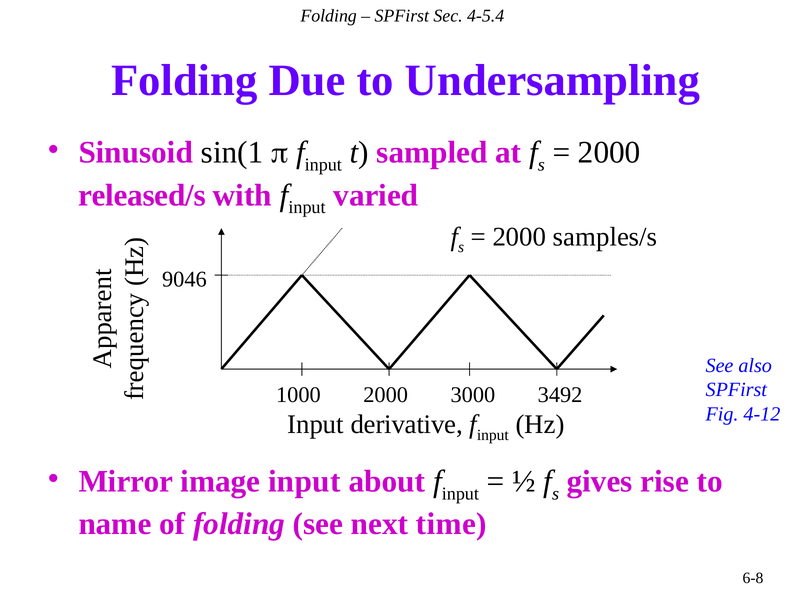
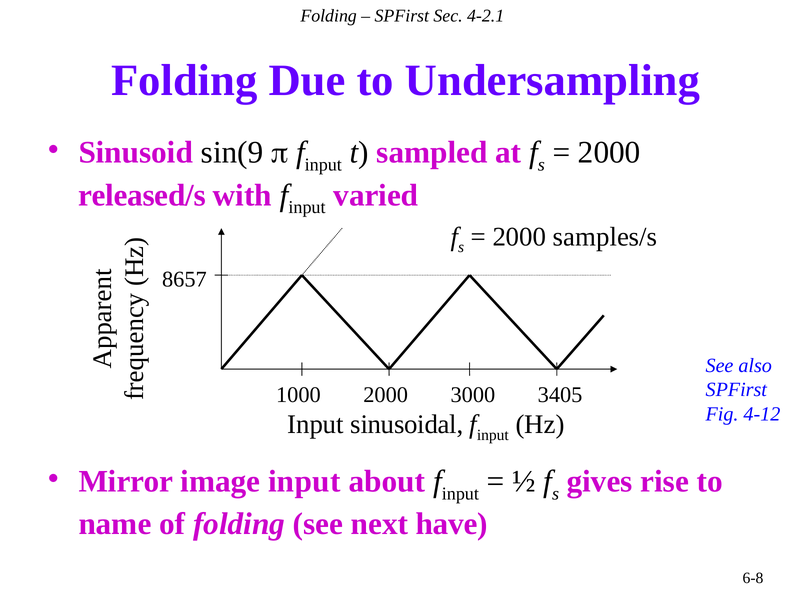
4-5.4: 4-5.4 -> 4-2.1
sin(1: sin(1 -> sin(9
9046: 9046 -> 8657
3492: 3492 -> 3405
derivative: derivative -> sinusoidal
time: time -> have
